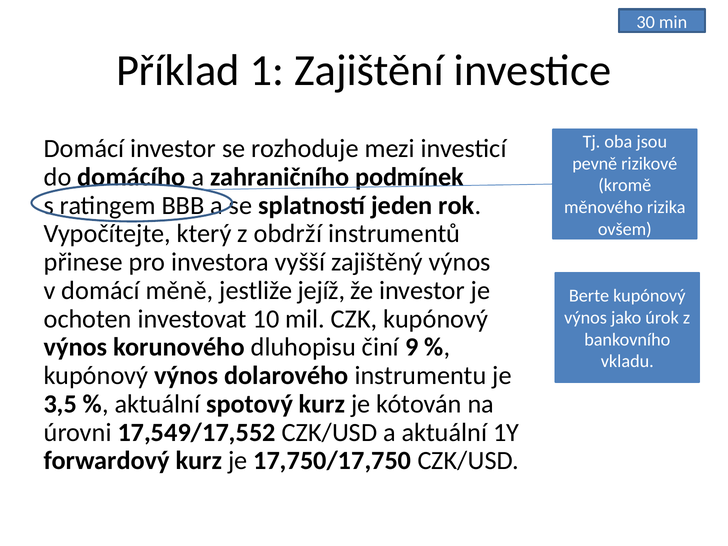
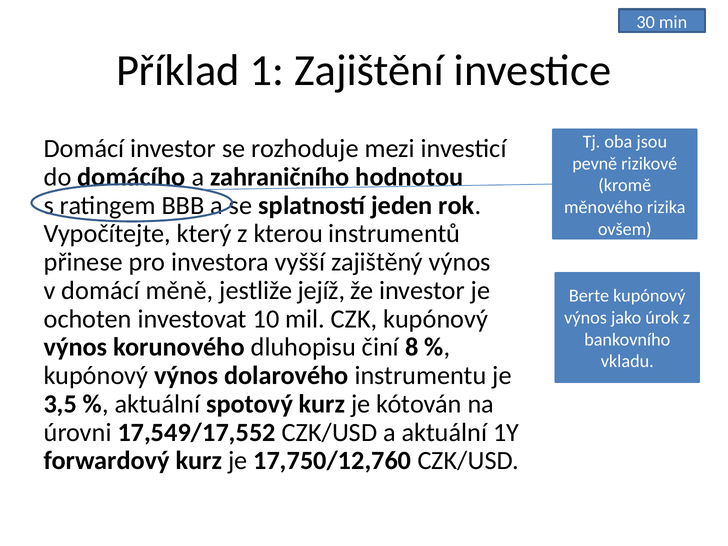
podmínek: podmínek -> hodnotou
obdrží: obdrží -> kterou
9: 9 -> 8
17,750/17,750: 17,750/17,750 -> 17,750/12,760
